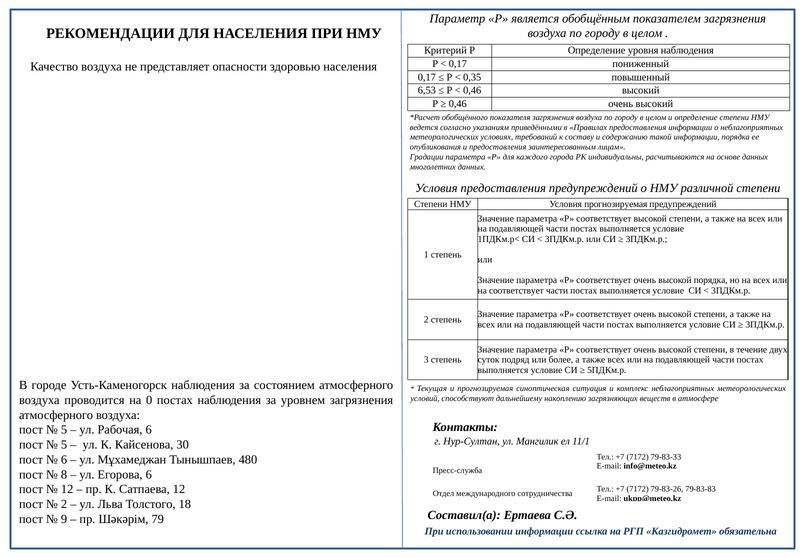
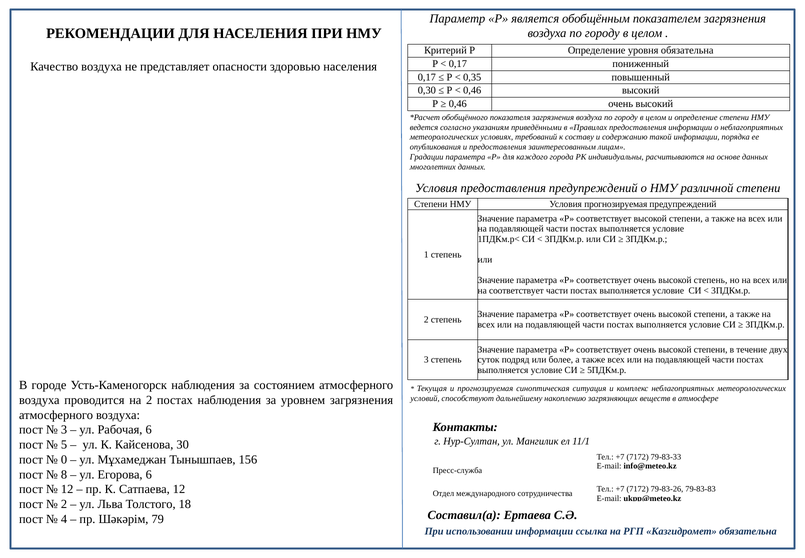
уровня наблюдения: наблюдения -> обязательна
6,53: 6,53 -> 0,30
высокой порядка: порядка -> степень
на 0: 0 -> 2
5 at (64, 429): 5 -> 3
6 at (64, 459): 6 -> 0
480: 480 -> 156
9: 9 -> 4
